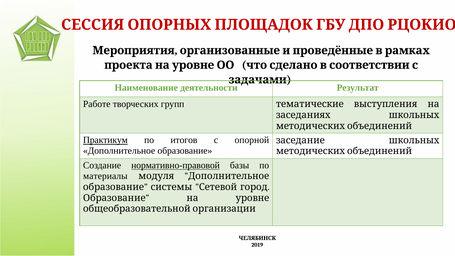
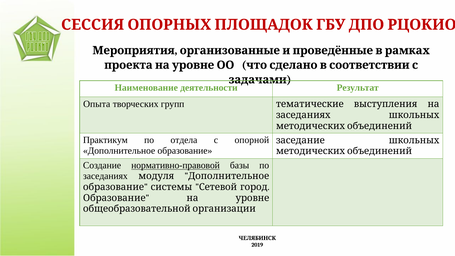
Работе: Работе -> Опыта
Практикум underline: present -> none
итогов: итогов -> отдела
материалы at (105, 176): материалы -> заседаниях
